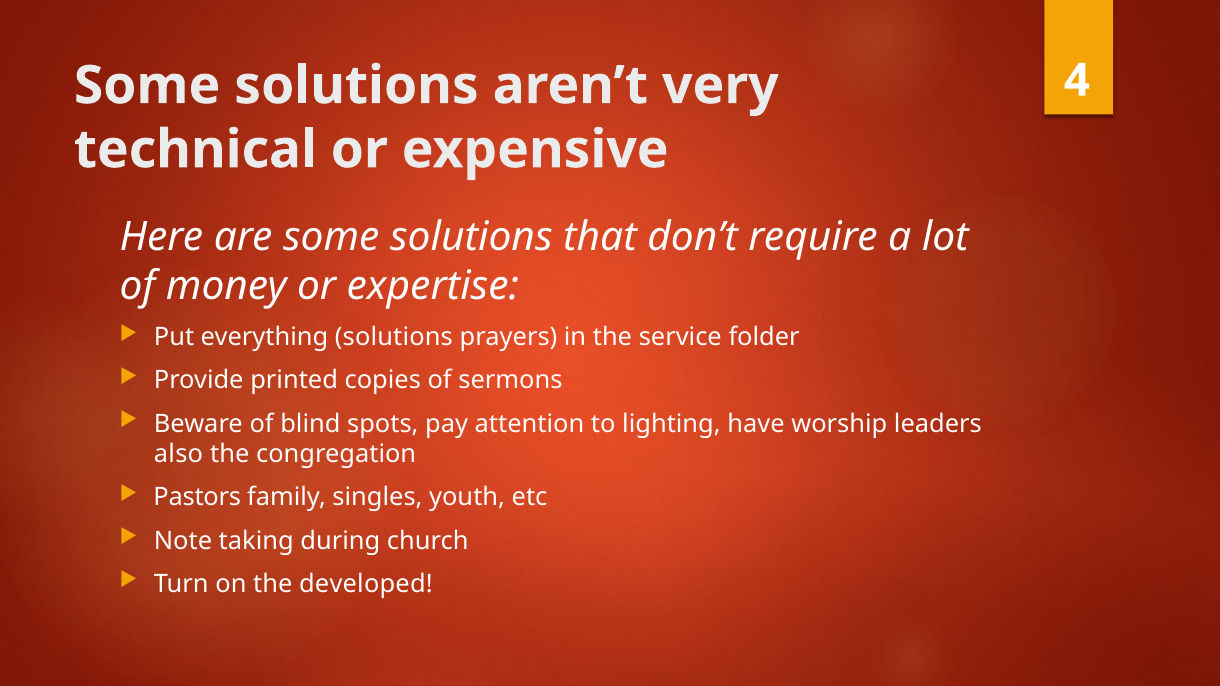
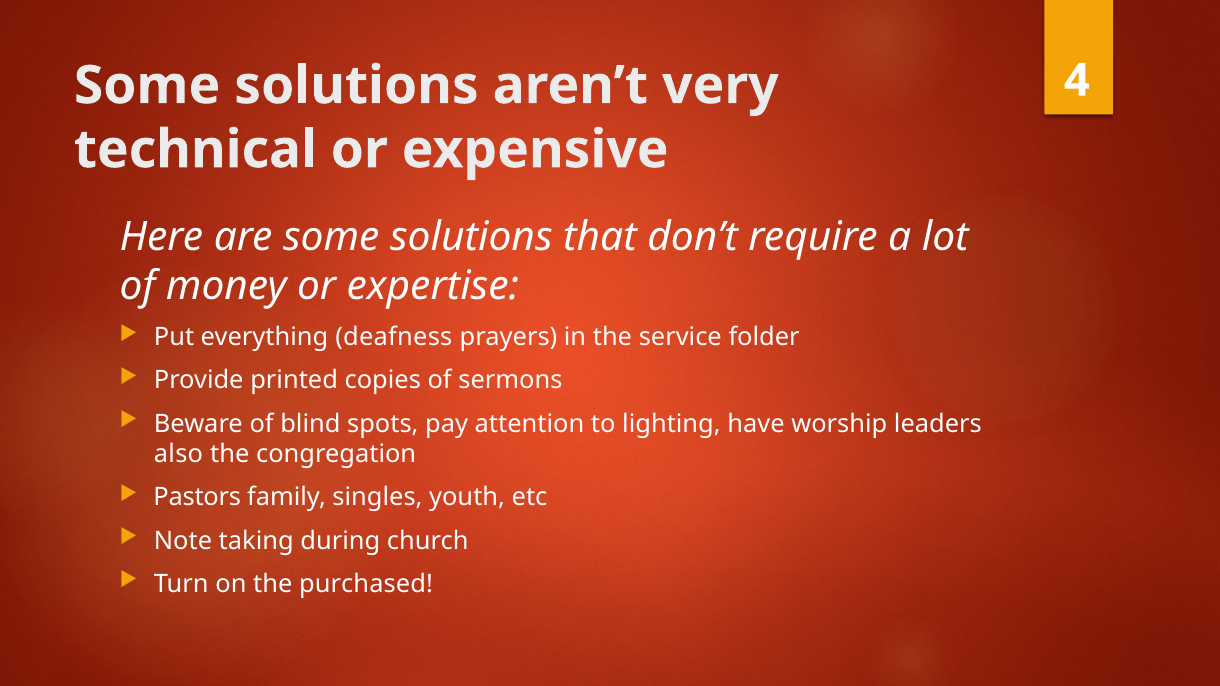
everything solutions: solutions -> deafness
developed: developed -> purchased
